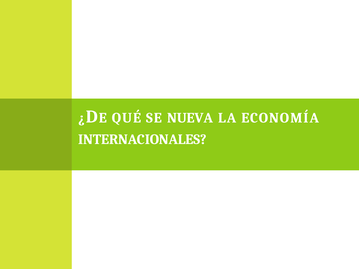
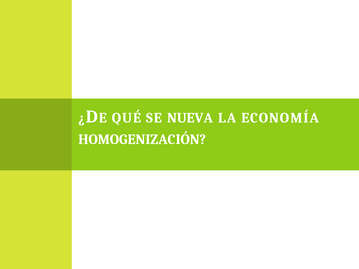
INTERNACIONALES: INTERNACIONALES -> HOMOGENIZACIÓN
